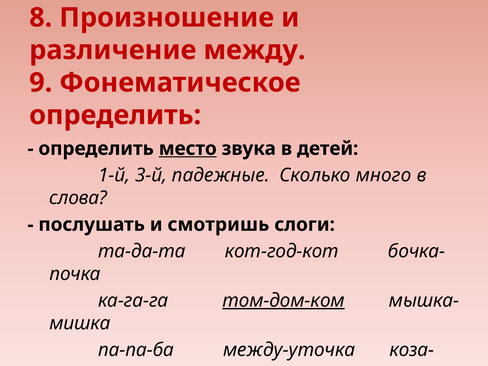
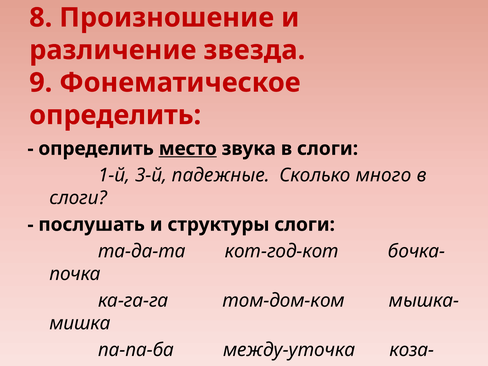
между: между -> звезда
звука в детей: детей -> слоги
слова at (78, 198): слова -> слоги
смотришь: смотришь -> структуры
том-дом-ком underline: present -> none
